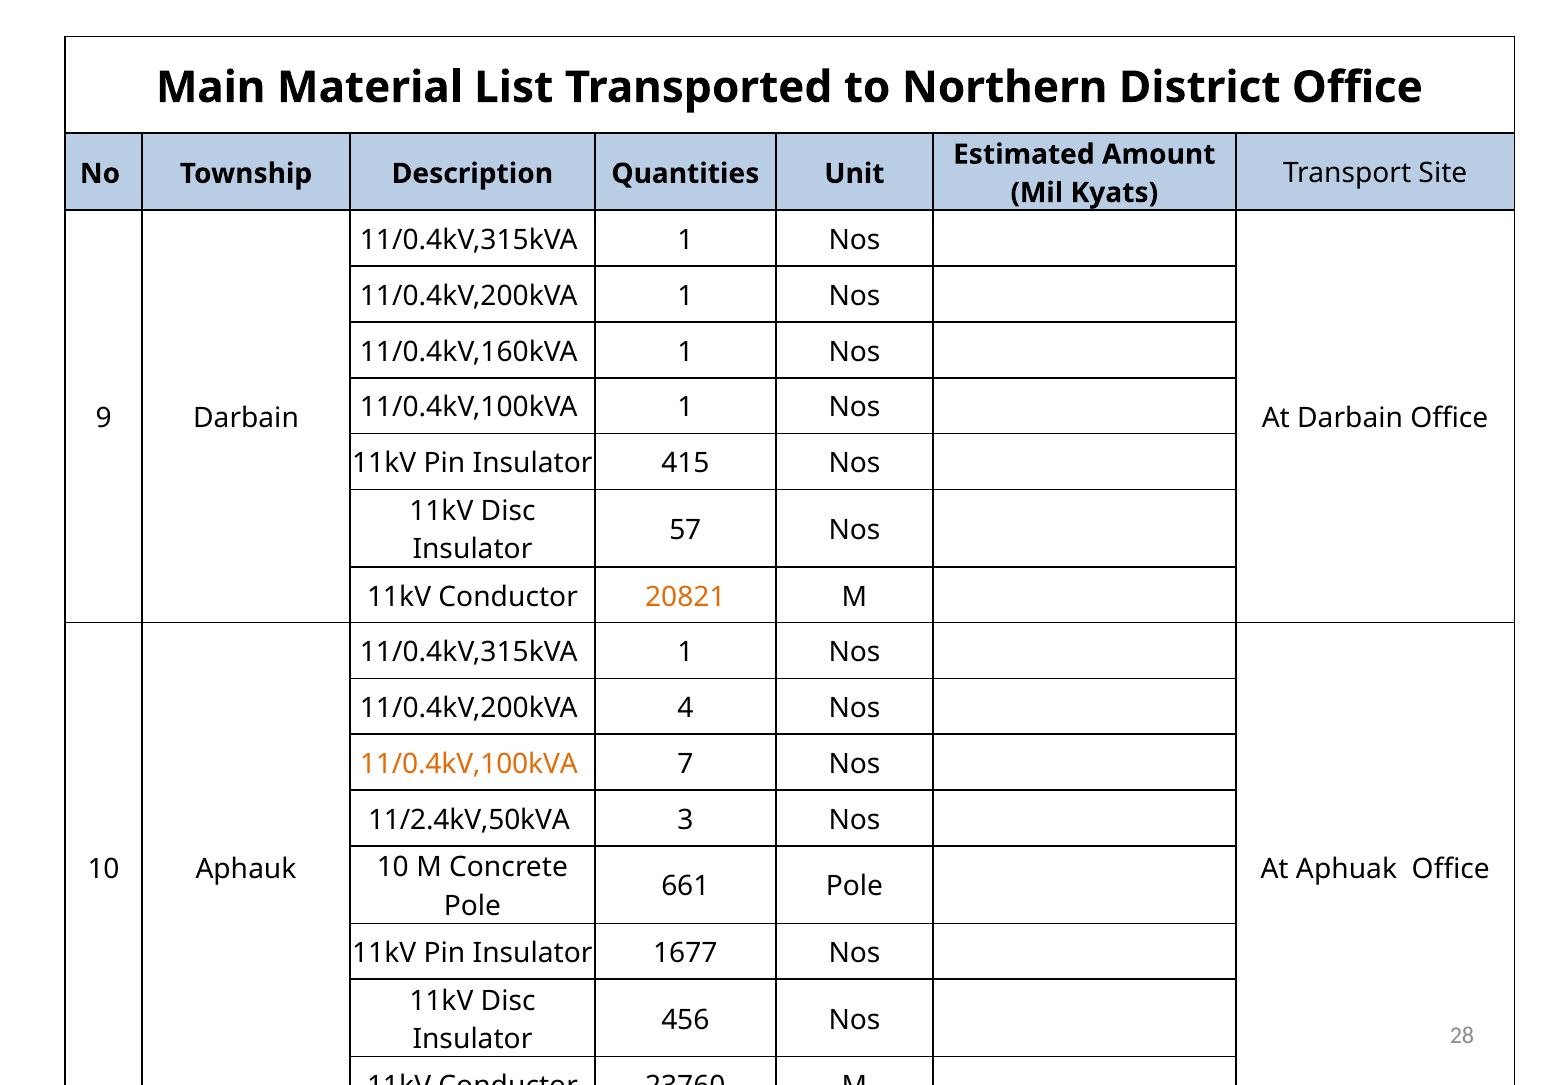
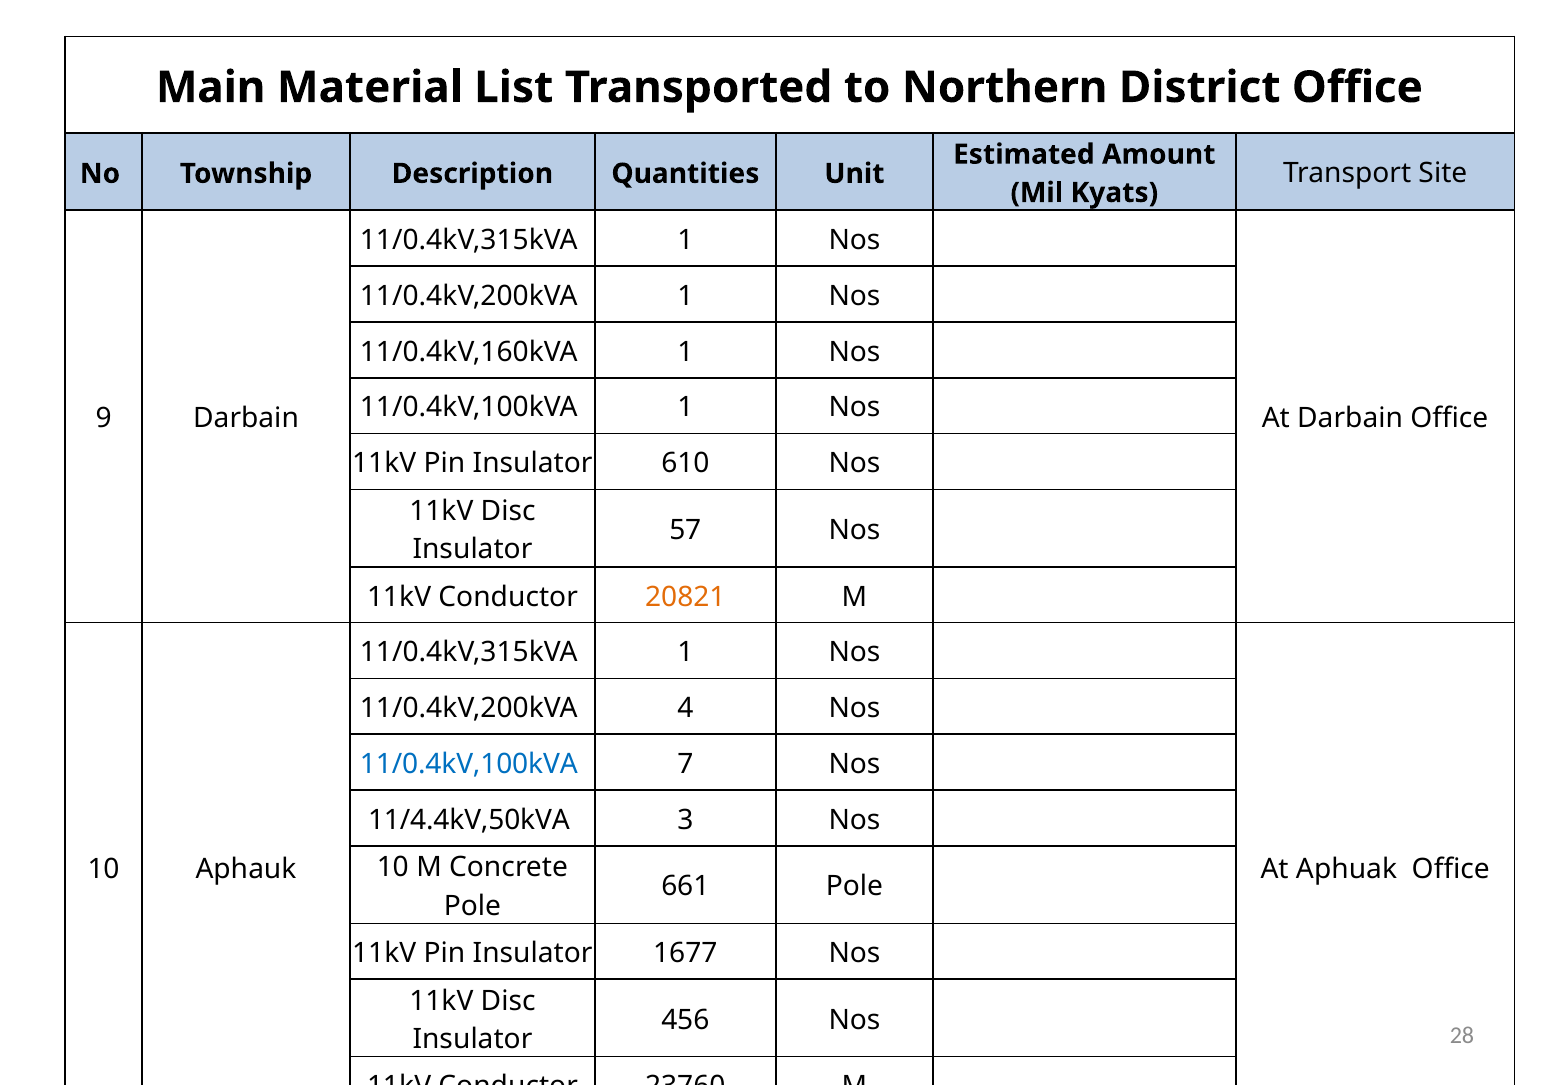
415: 415 -> 610
11/0.4kV,100kVA at (469, 764) colour: orange -> blue
11/2.4kV,50kVA: 11/2.4kV,50kVA -> 11/4.4kV,50kVA
